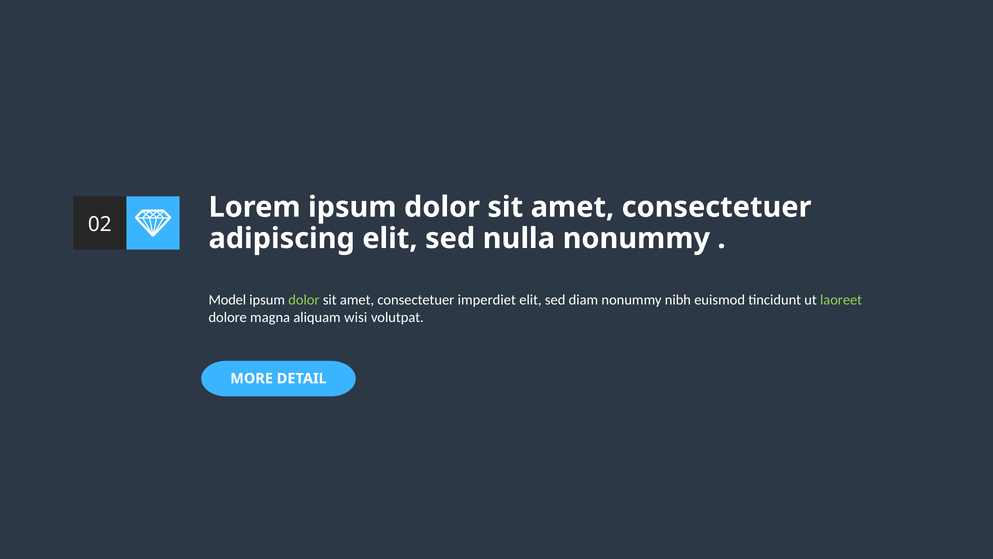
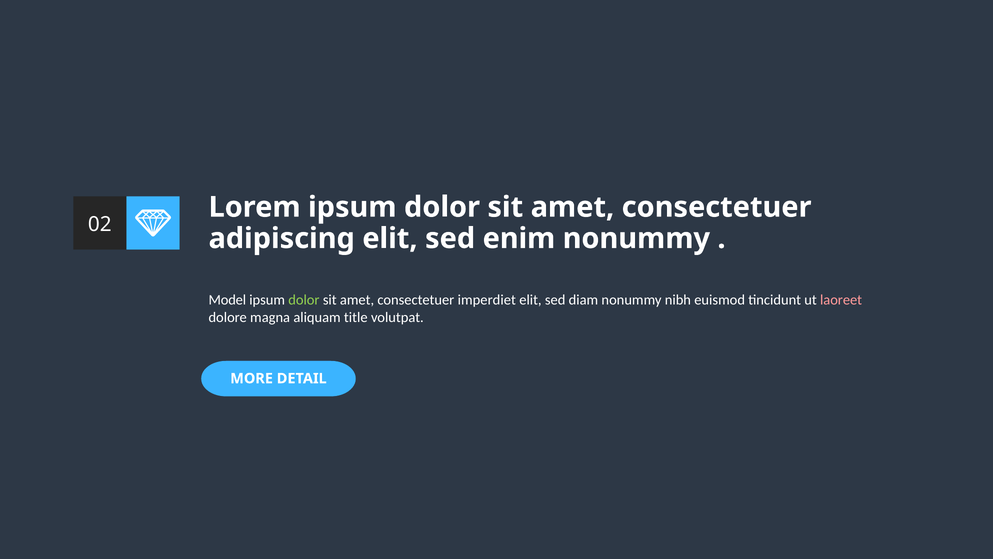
nulla: nulla -> enim
laoreet colour: light green -> pink
wisi: wisi -> title
